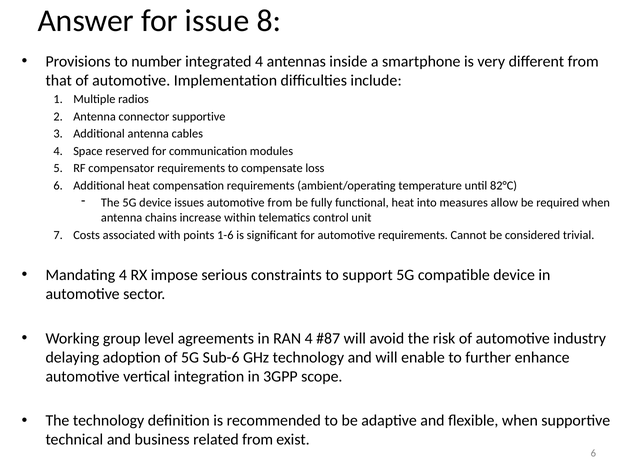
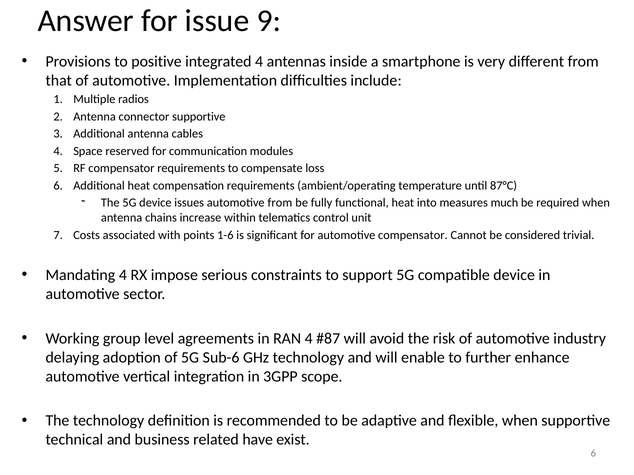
8: 8 -> 9
number: number -> positive
82°C: 82°C -> 87°C
allow: allow -> much
automotive requirements: requirements -> compensator
related from: from -> have
